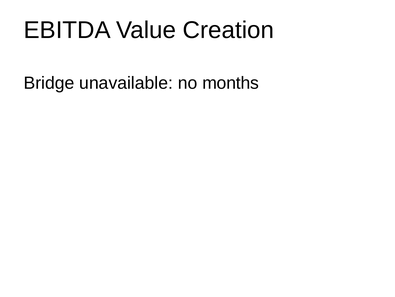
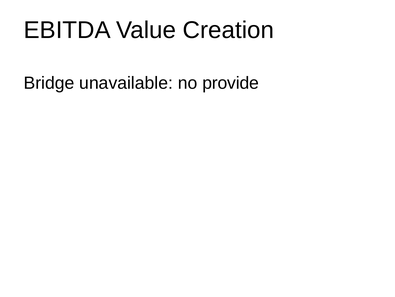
months: months -> provide
